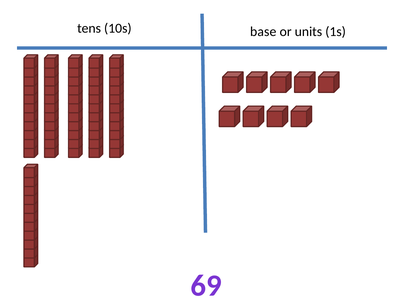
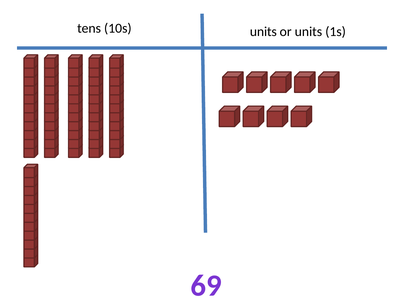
10s base: base -> units
